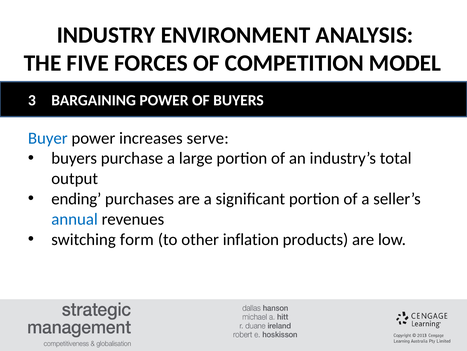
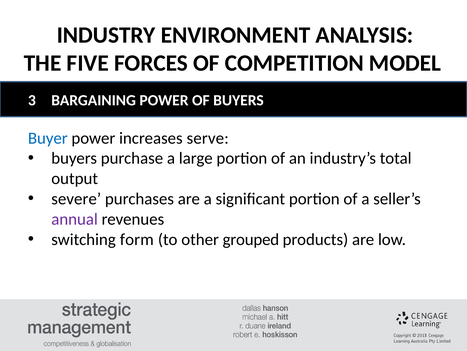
ending: ending -> severe
annual colour: blue -> purple
inflation: inflation -> grouped
